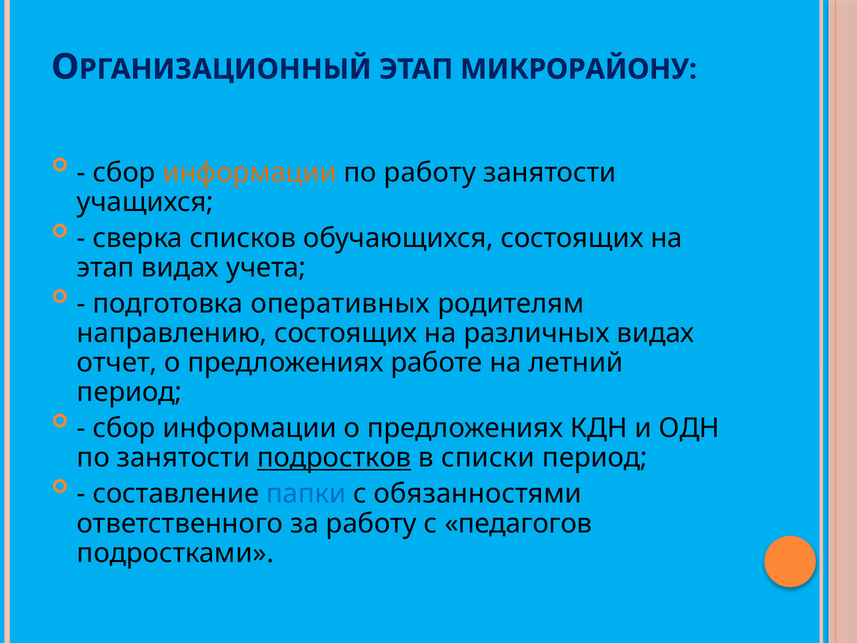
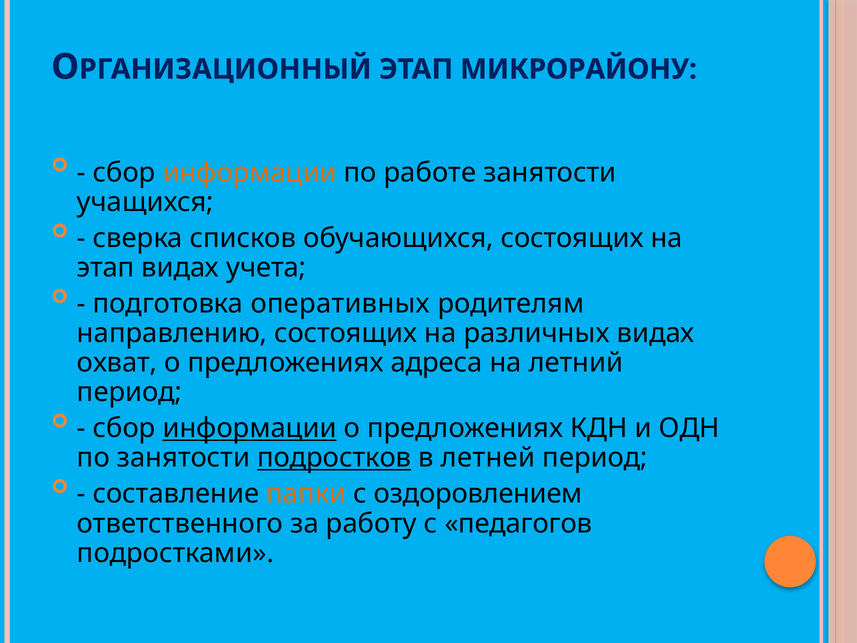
по работу: работу -> работе
отчет: отчет -> охват
работе: работе -> адреса
информации at (250, 428) underline: none -> present
списки: списки -> летней
папки colour: blue -> orange
обязанностями: обязанностями -> оздоровлением
